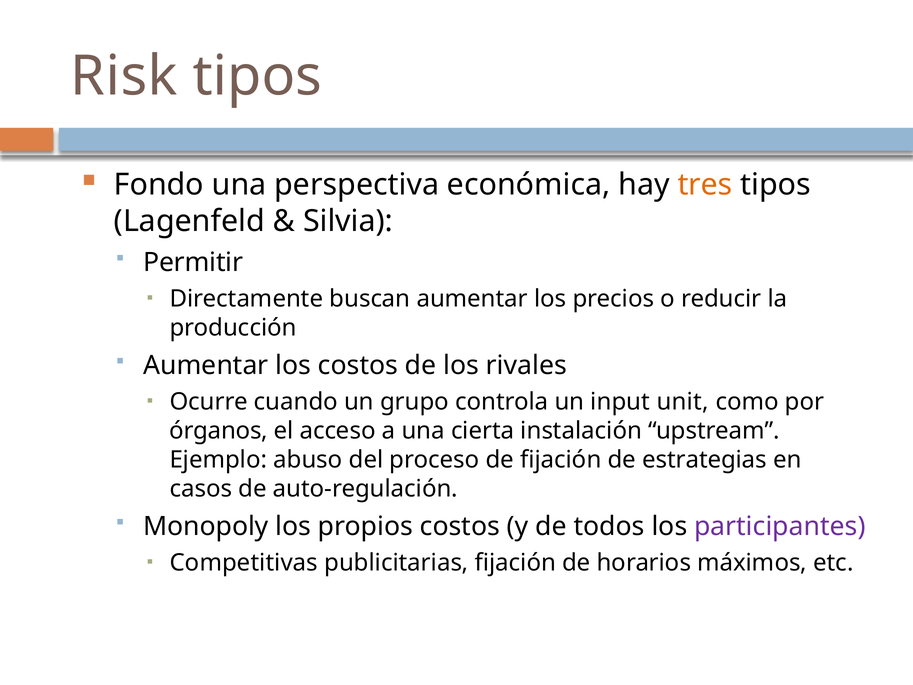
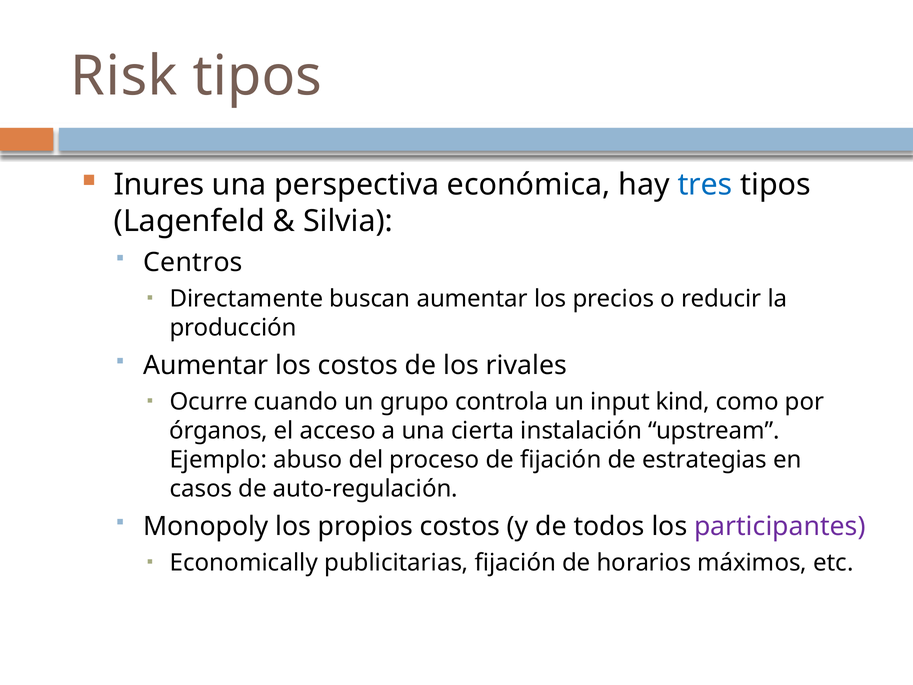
Fondo: Fondo -> Inures
tres colour: orange -> blue
Permitir: Permitir -> Centros
unit: unit -> kind
Competitivas: Competitivas -> Economically
